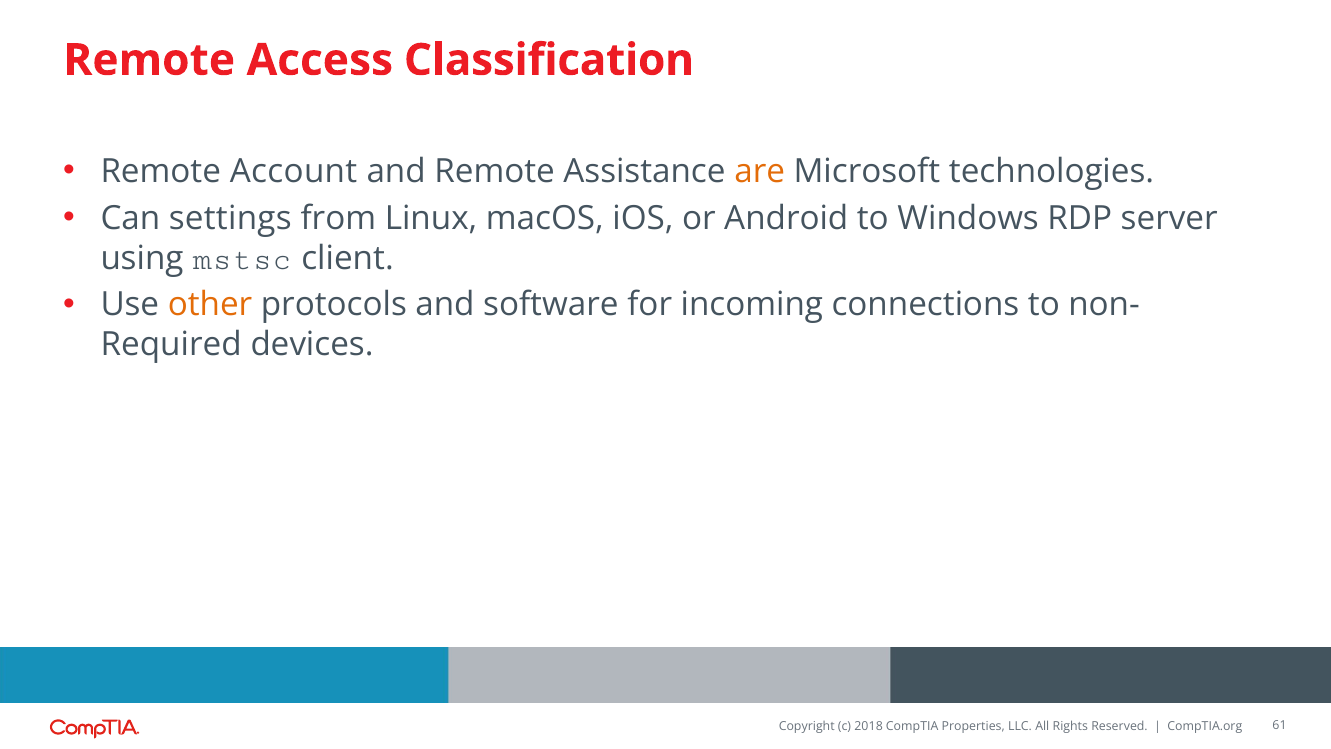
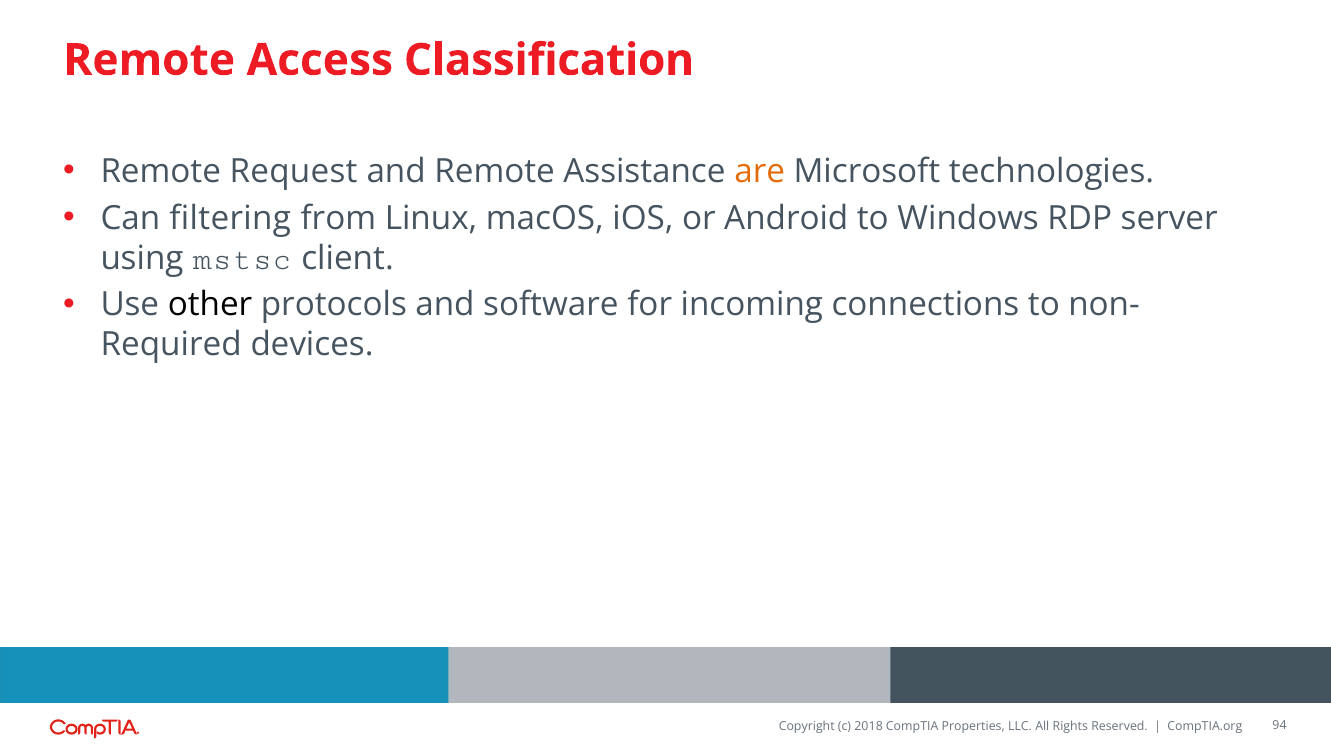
Account: Account -> Request
settings: settings -> filtering
other colour: orange -> black
61: 61 -> 94
